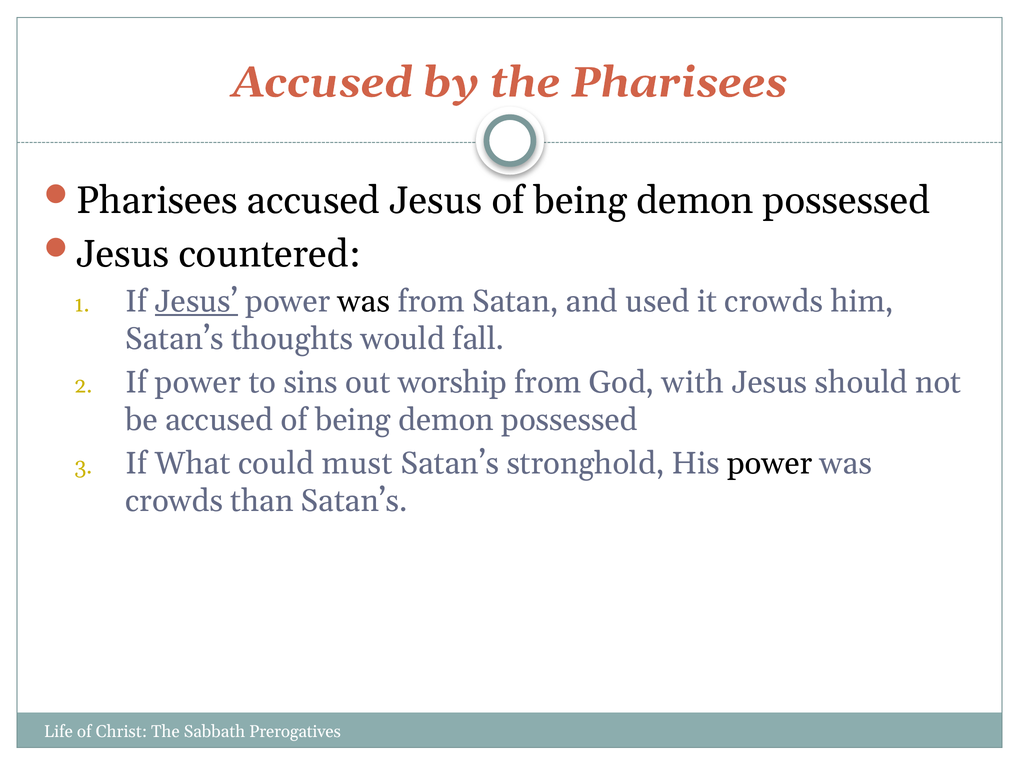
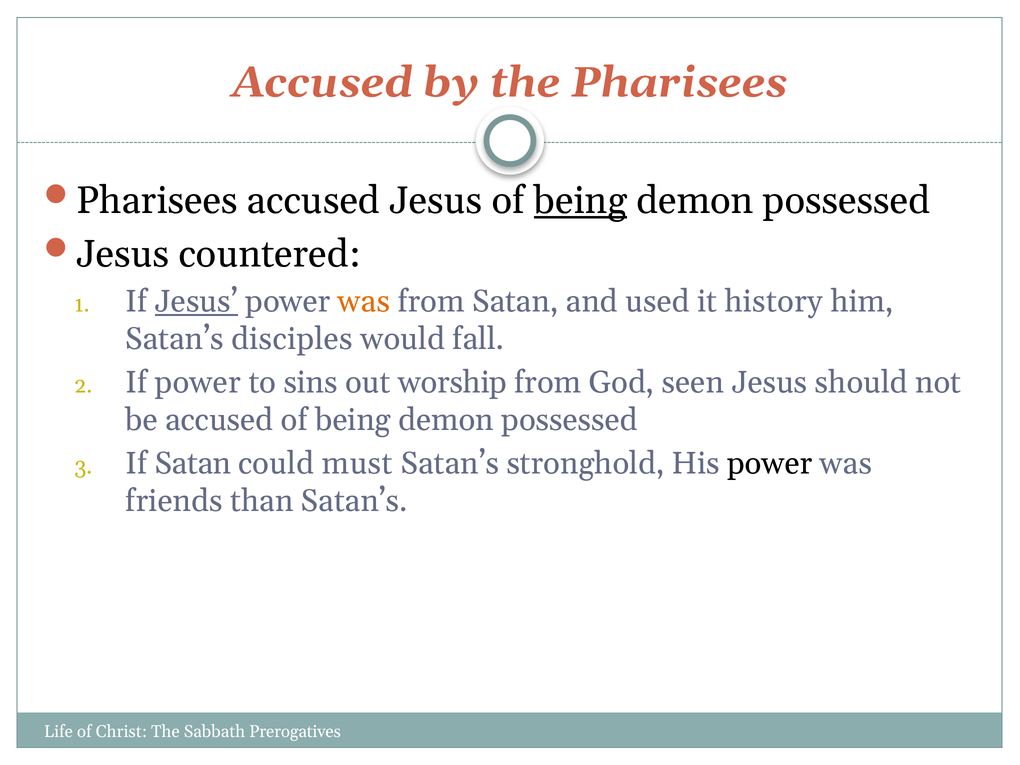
being at (580, 201) underline: none -> present
was at (364, 302) colour: black -> orange
it crowds: crowds -> history
thoughts: thoughts -> disciples
with: with -> seen
If What: What -> Satan
crowds at (174, 501): crowds -> friends
